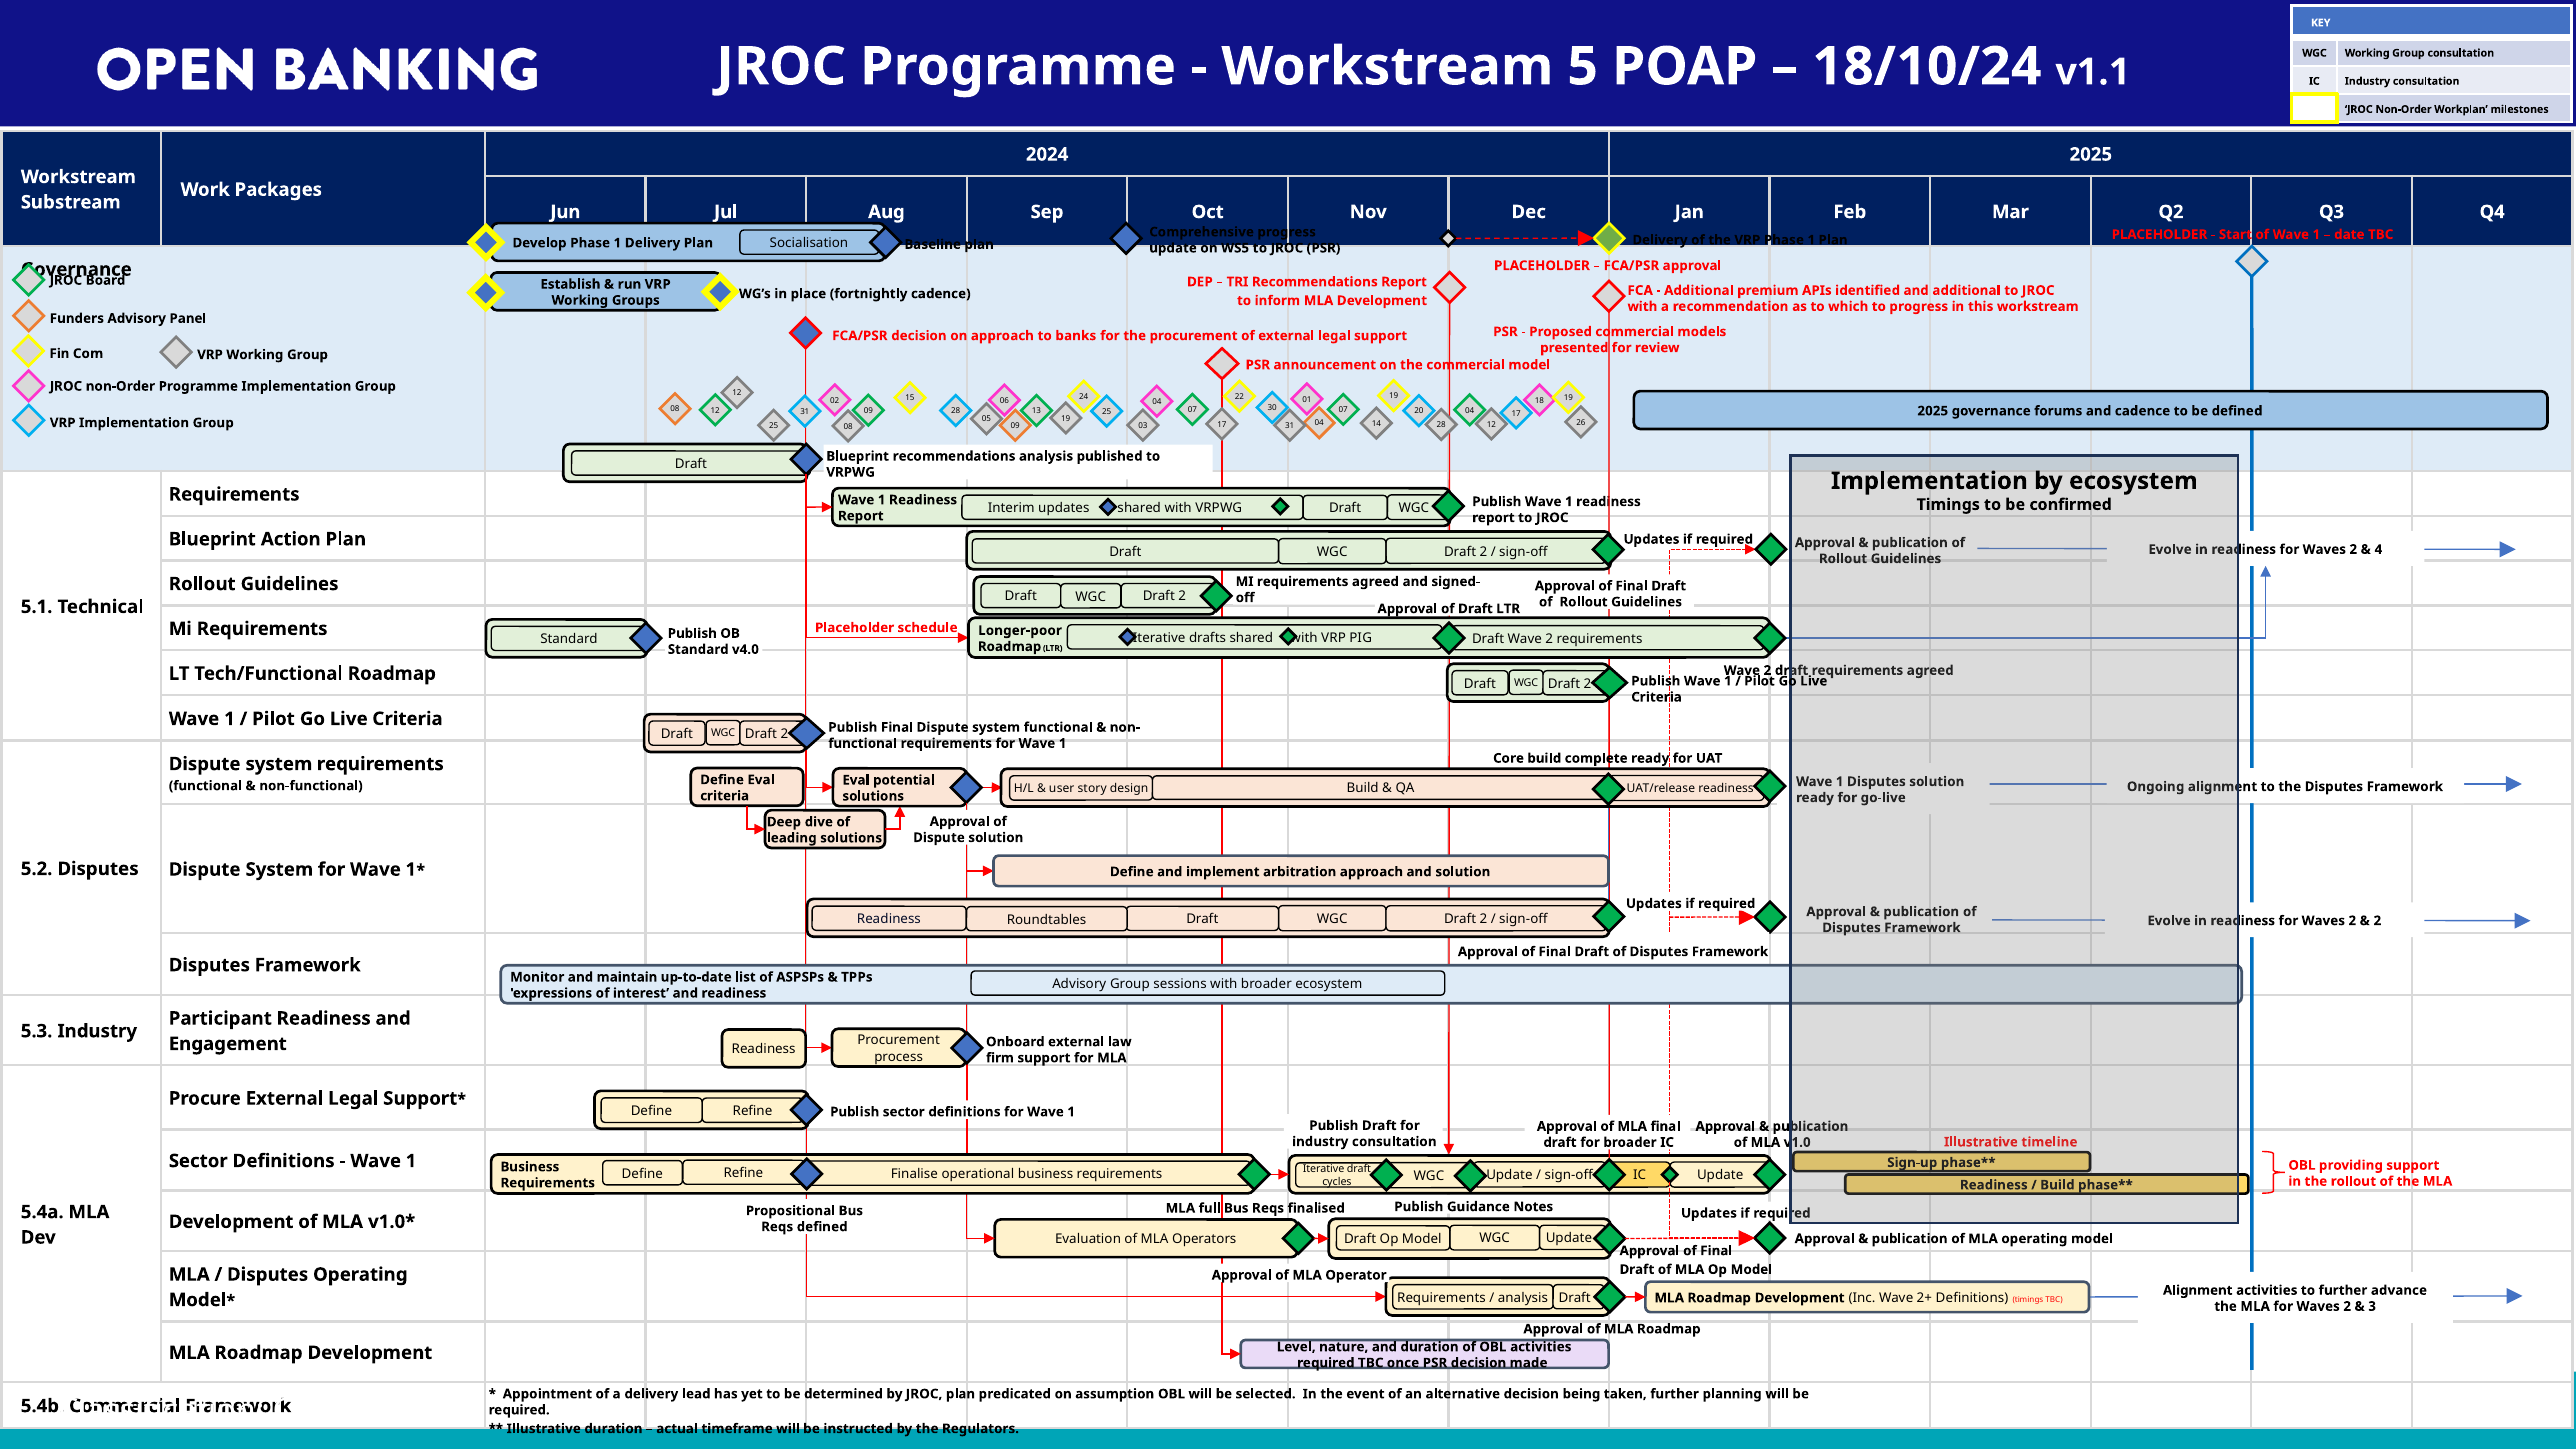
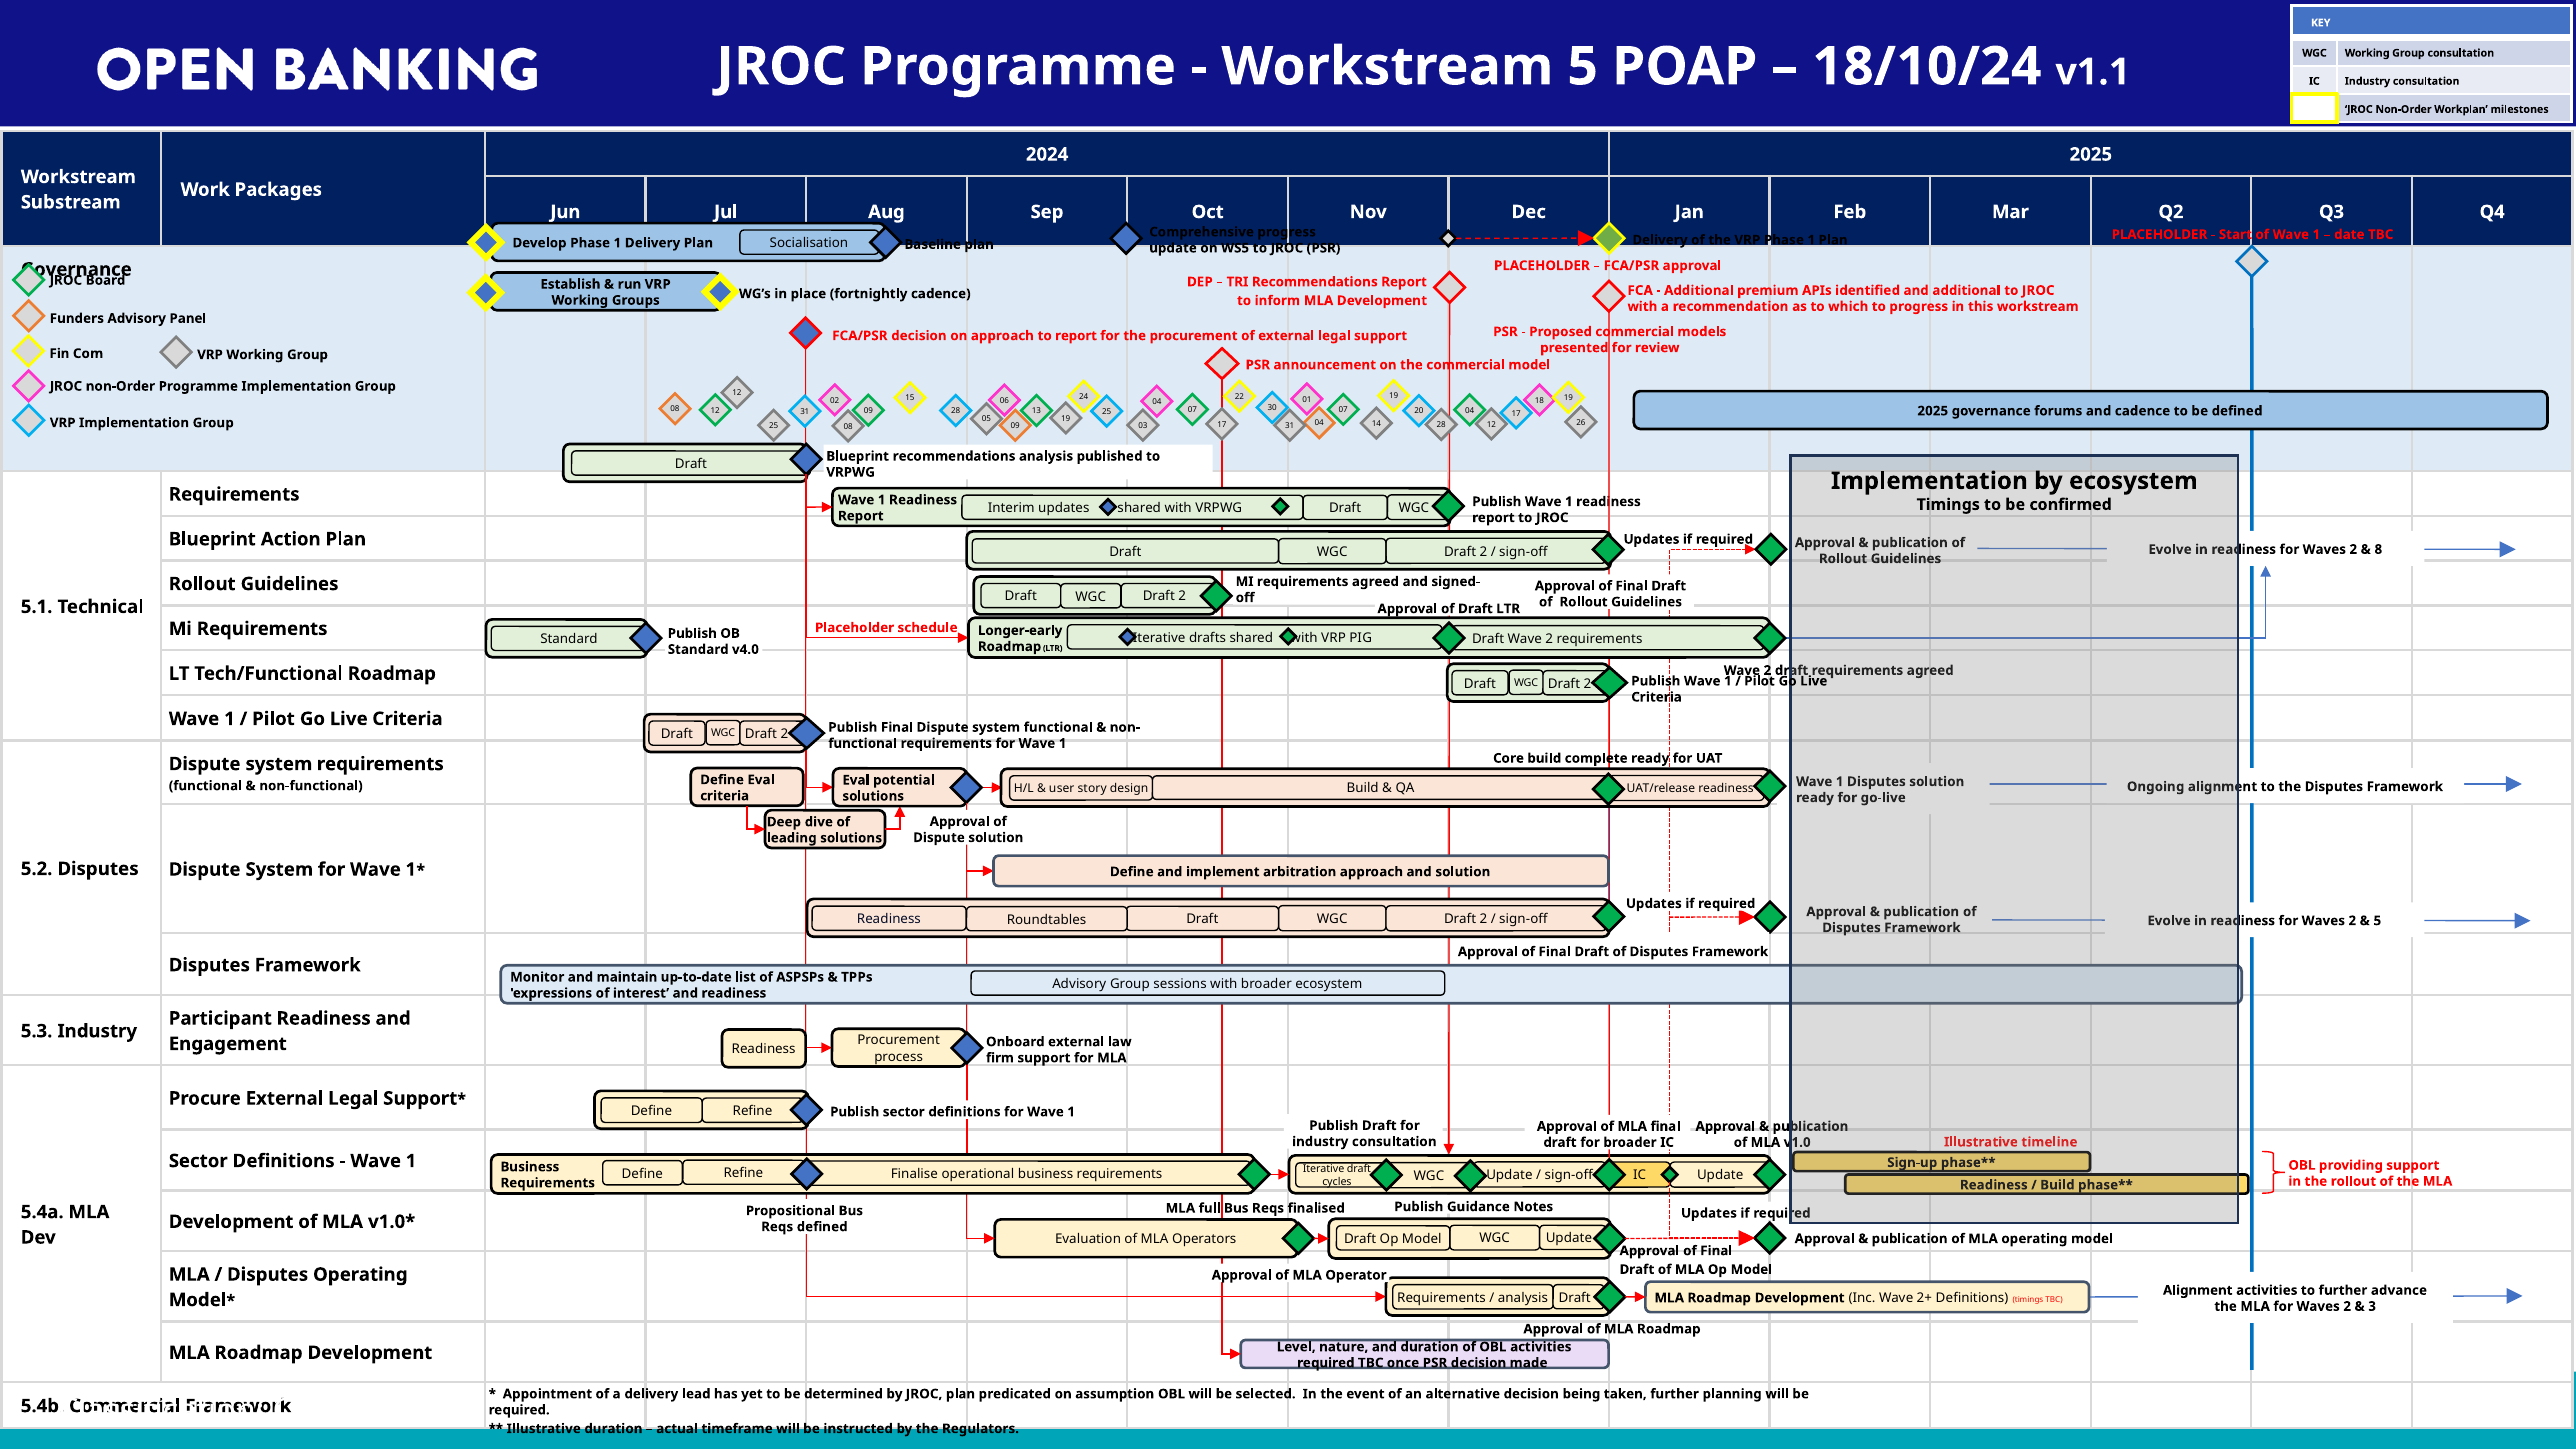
to banks: banks -> report
4: 4 -> 8
Longer-poor: Longer-poor -> Longer-early
2 at (2377, 921): 2 -> 5
